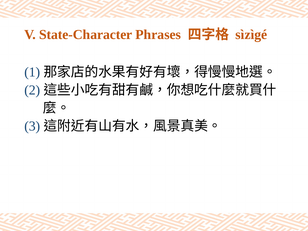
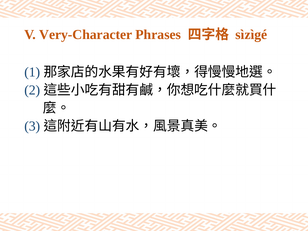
State-Character: State-Character -> Very-Character
